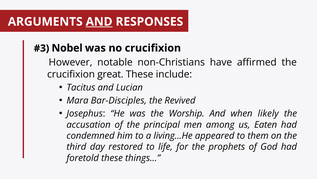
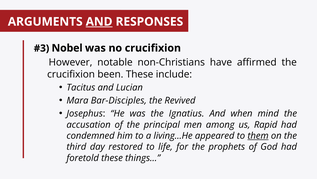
great: great -> been
Worship: Worship -> Ignatius
likely: likely -> mind
Eaten: Eaten -> Rapid
them underline: none -> present
